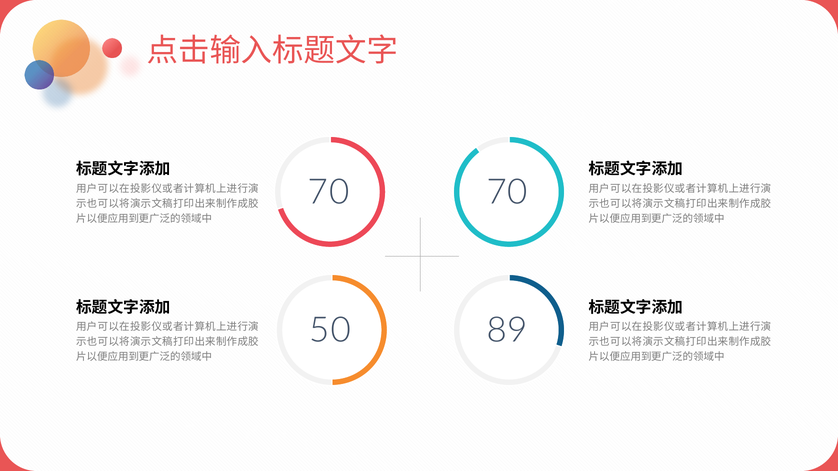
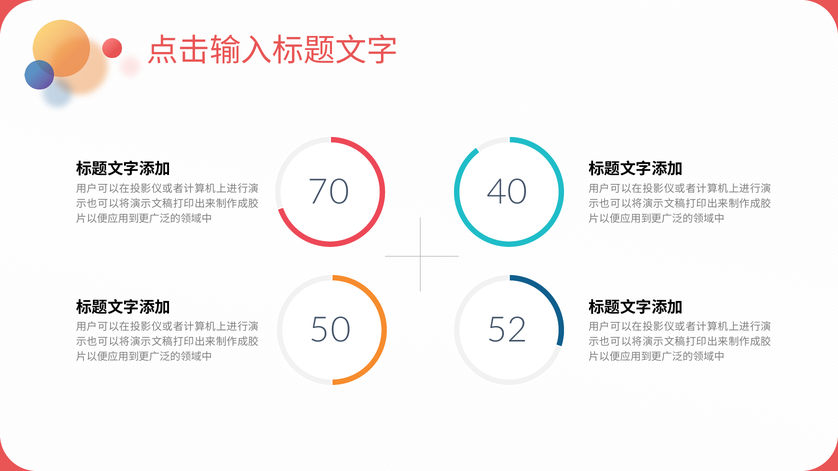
70 70: 70 -> 40
89: 89 -> 52
